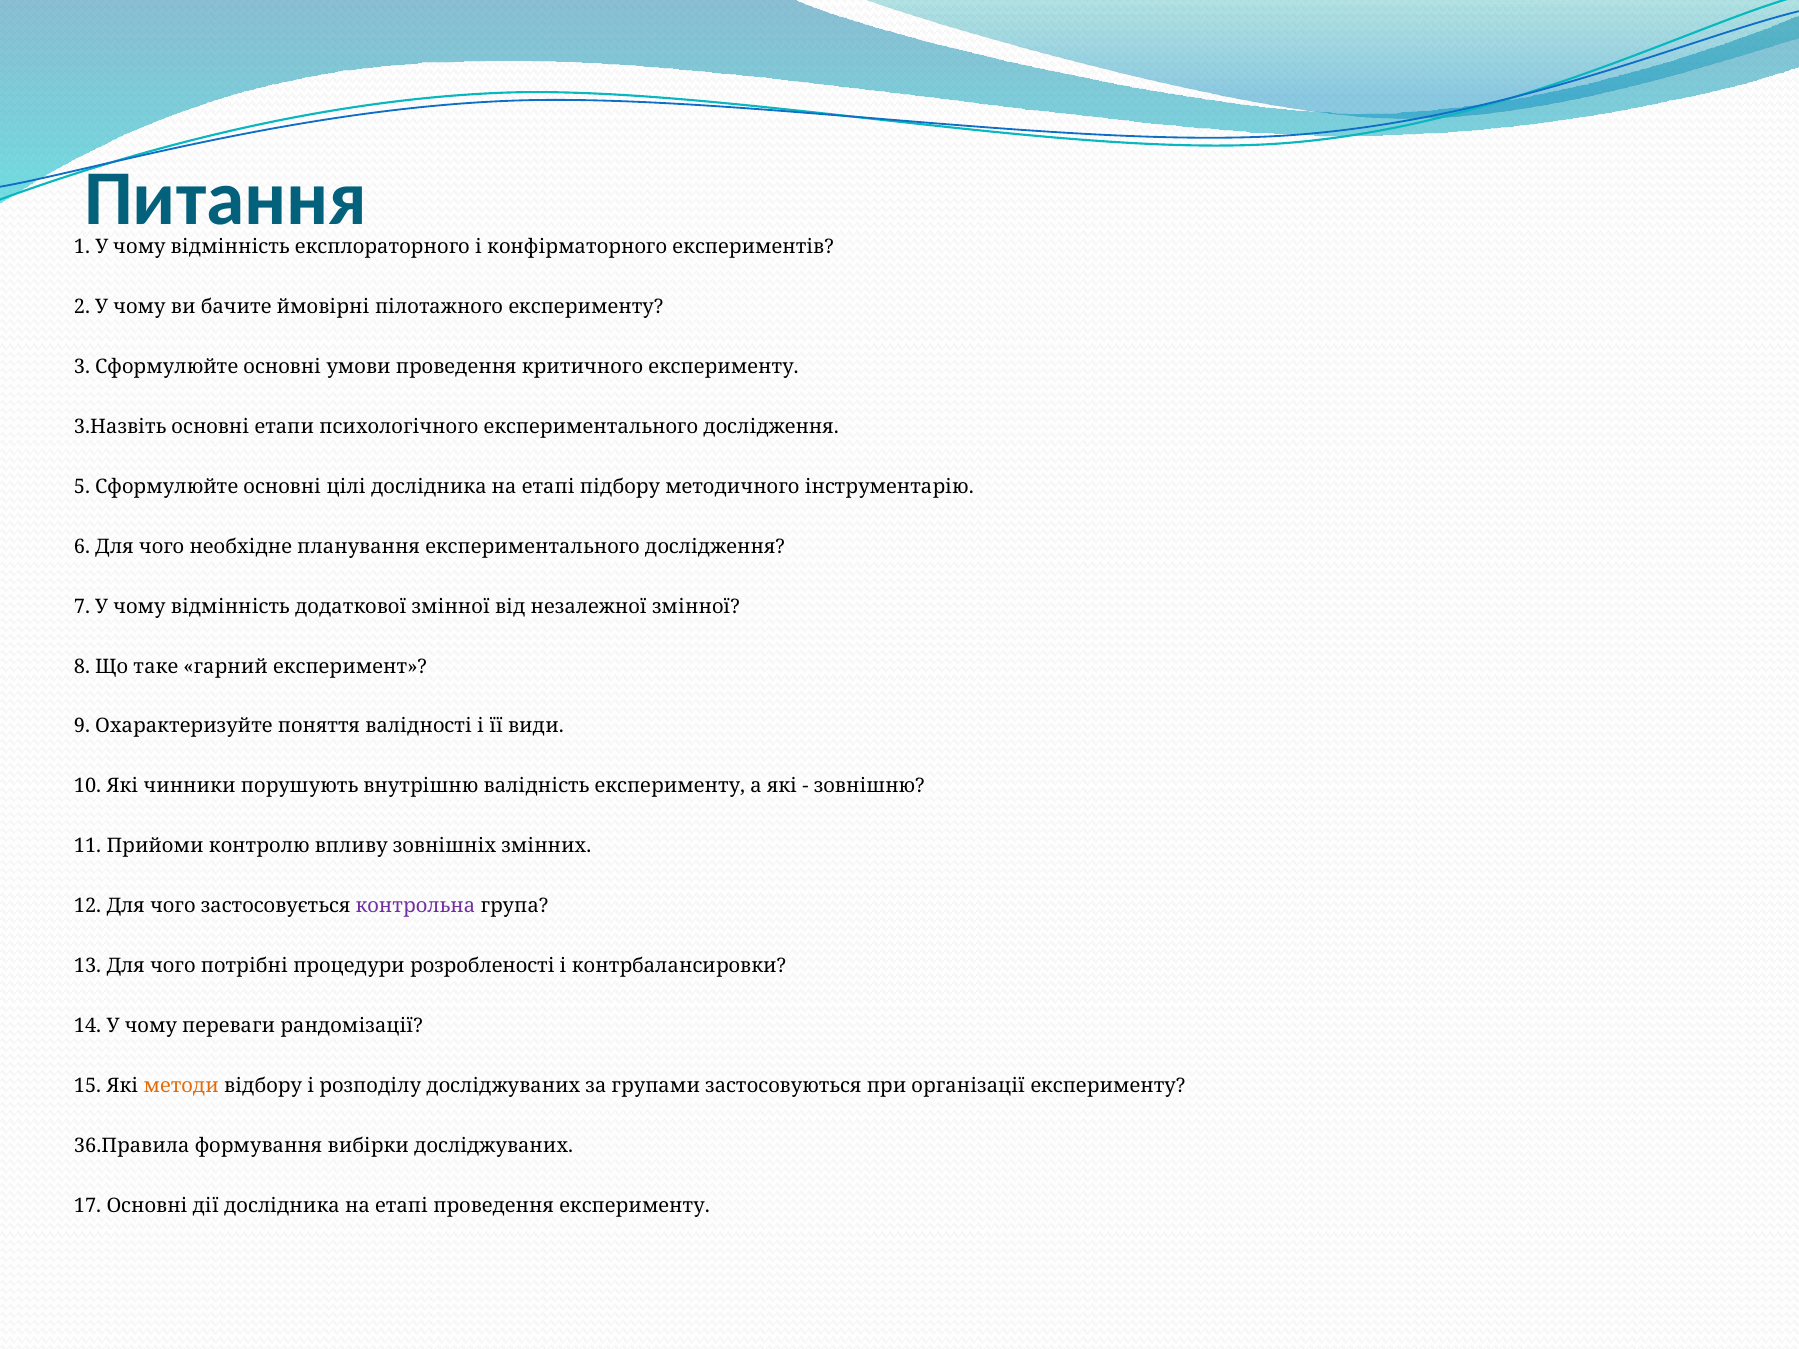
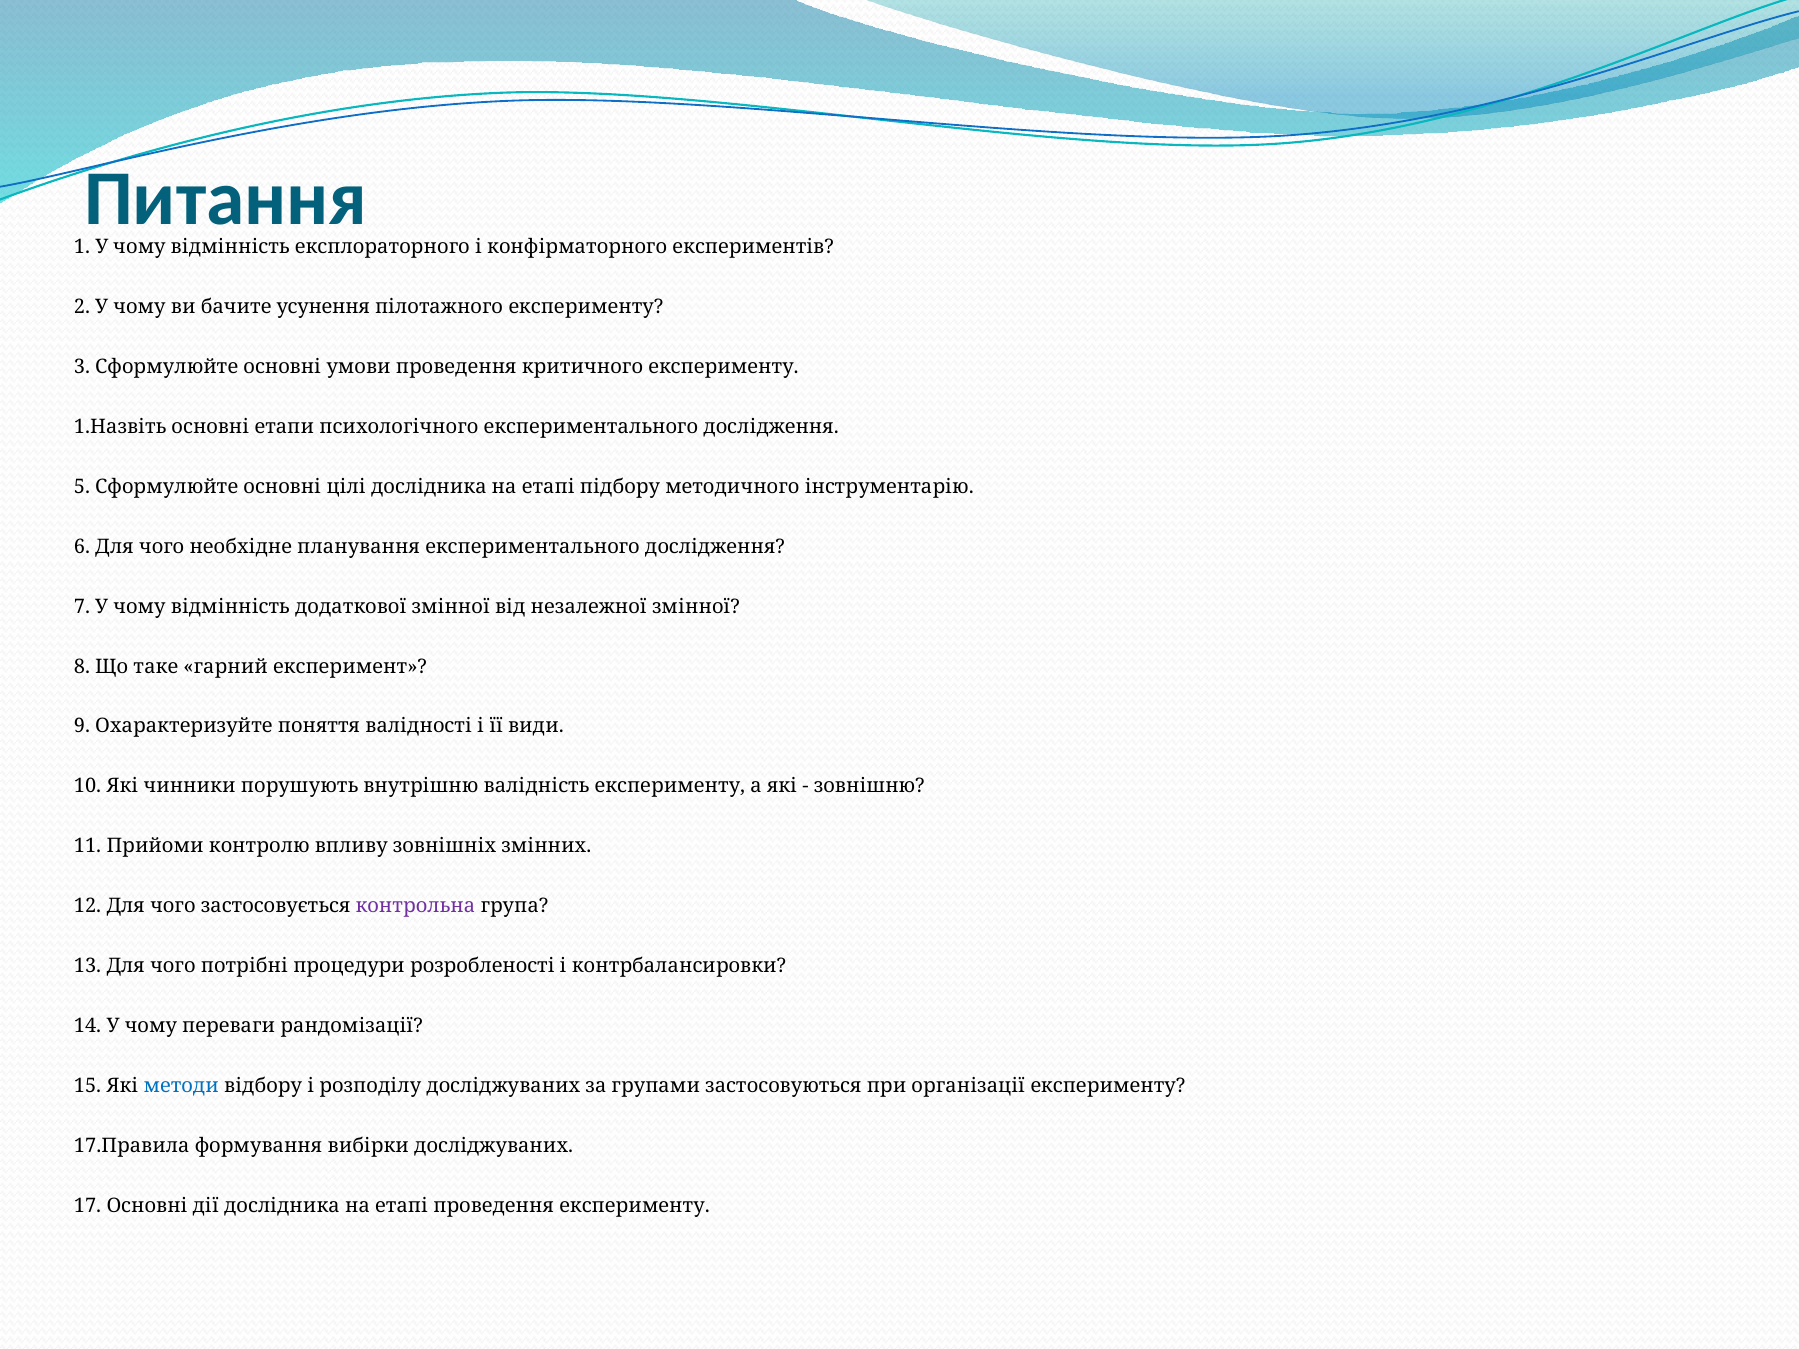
ймовірні: ймовірні -> усунення
3.Назвіть: 3.Назвіть -> 1.Назвіть
методи colour: orange -> blue
36.Правила: 36.Правила -> 17.Правила
